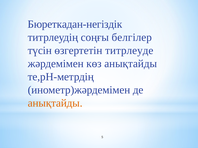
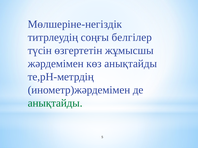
Бюреткадан-негіздік: Бюреткадан-негіздік -> Мөлшеріне-негіздік
титрлеуде: титрлеуде -> жұмысшы
анықтайды at (55, 103) colour: orange -> green
